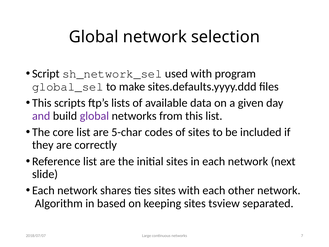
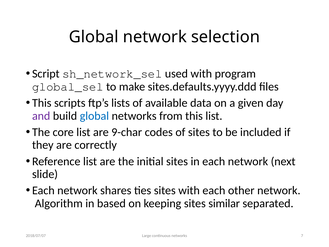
global at (94, 116) colour: purple -> blue
5-char: 5-char -> 9-char
tsview: tsview -> similar
